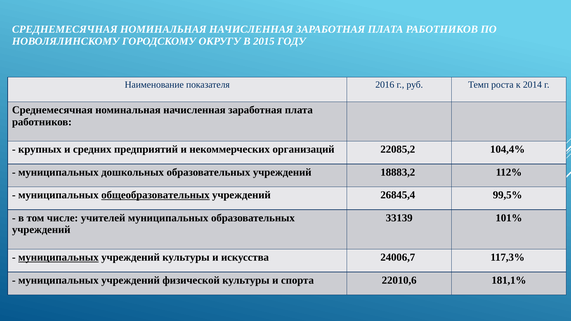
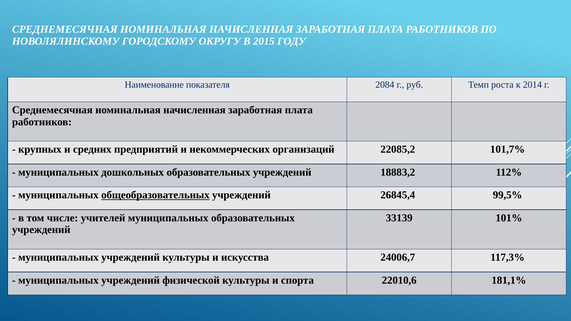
2016: 2016 -> 2084
104,4%: 104,4% -> 101,7%
муниципальных at (58, 257) underline: present -> none
